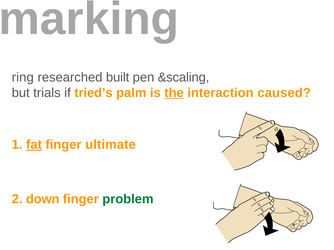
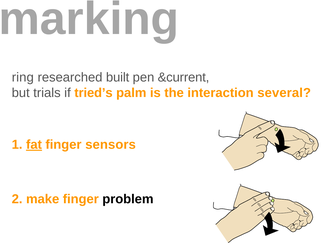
&scaling: &scaling -> &current
the underline: present -> none
caused: caused -> several
ultimate: ultimate -> sensors
down: down -> make
problem colour: green -> black
